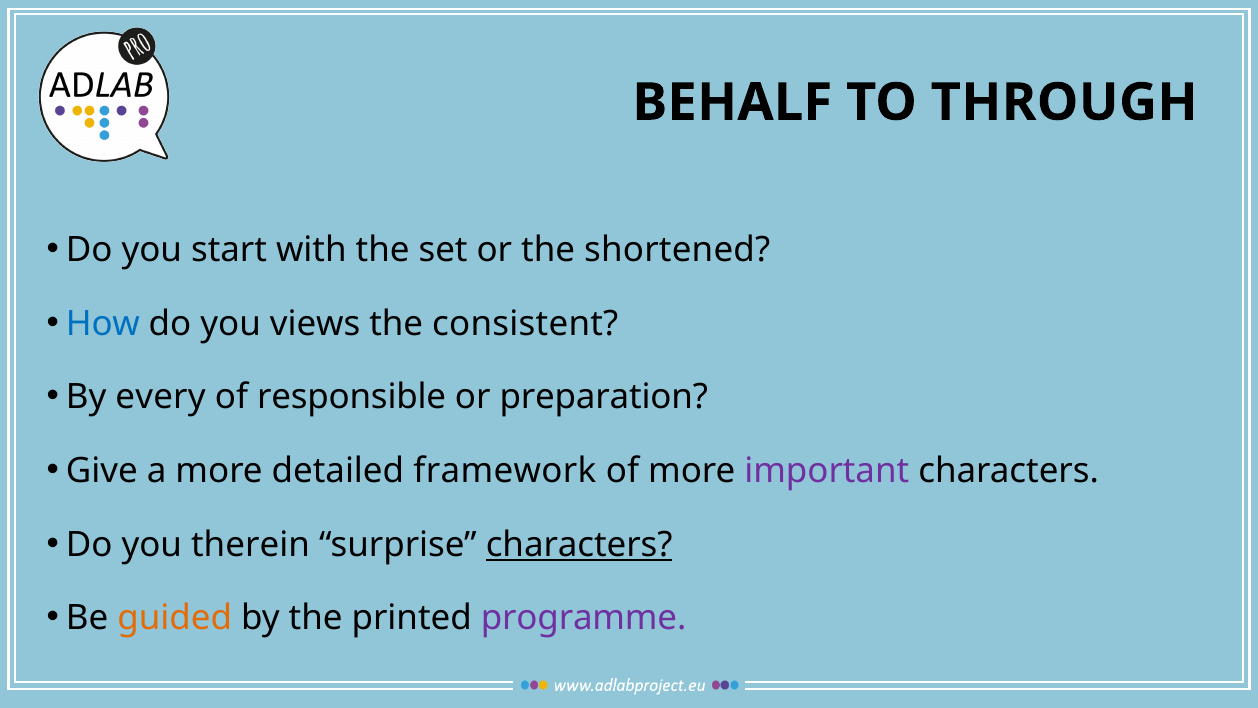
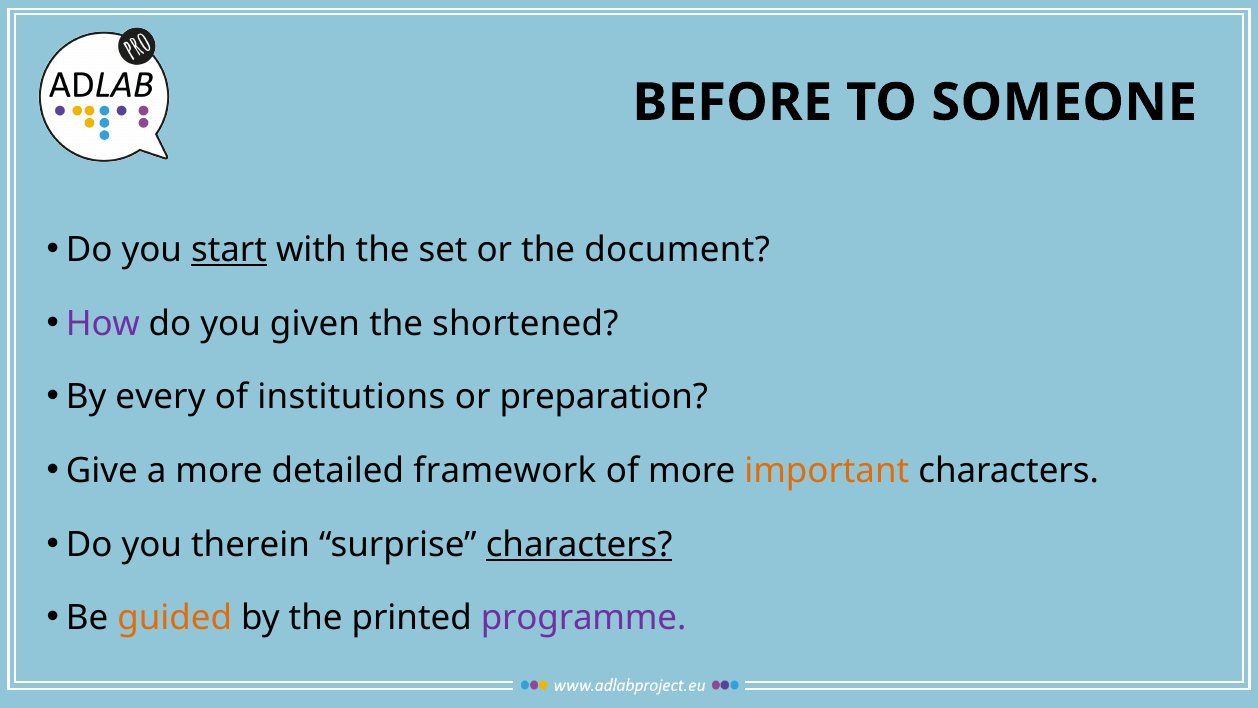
BEHALF: BEHALF -> BEFORE
THROUGH: THROUGH -> SOMEONE
start underline: none -> present
shortened: shortened -> document
How colour: blue -> purple
views: views -> given
consistent: consistent -> shortened
responsible: responsible -> institutions
important colour: purple -> orange
